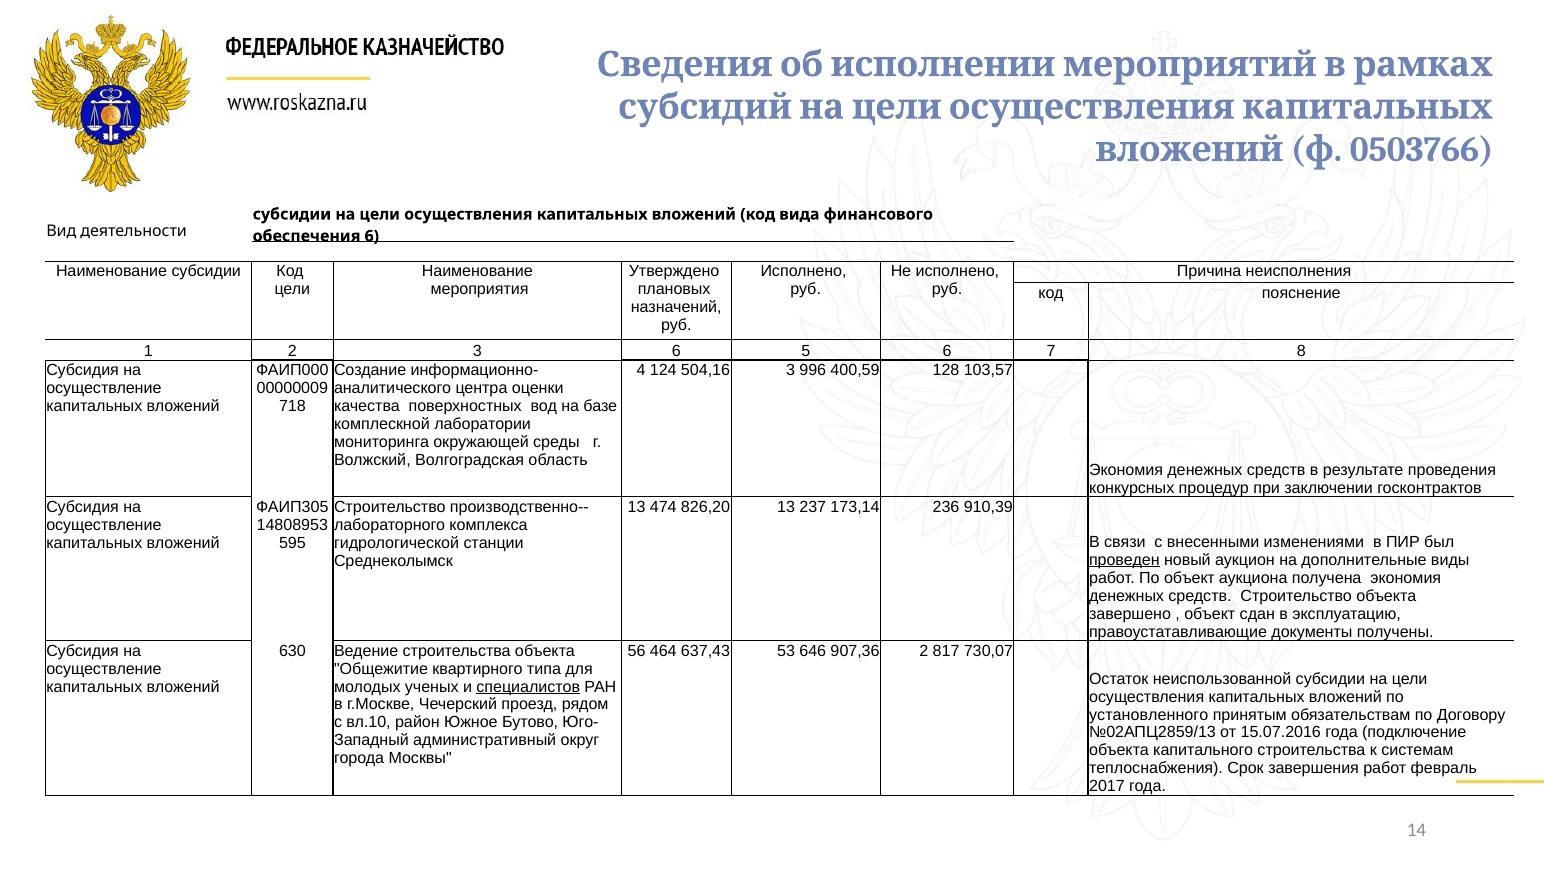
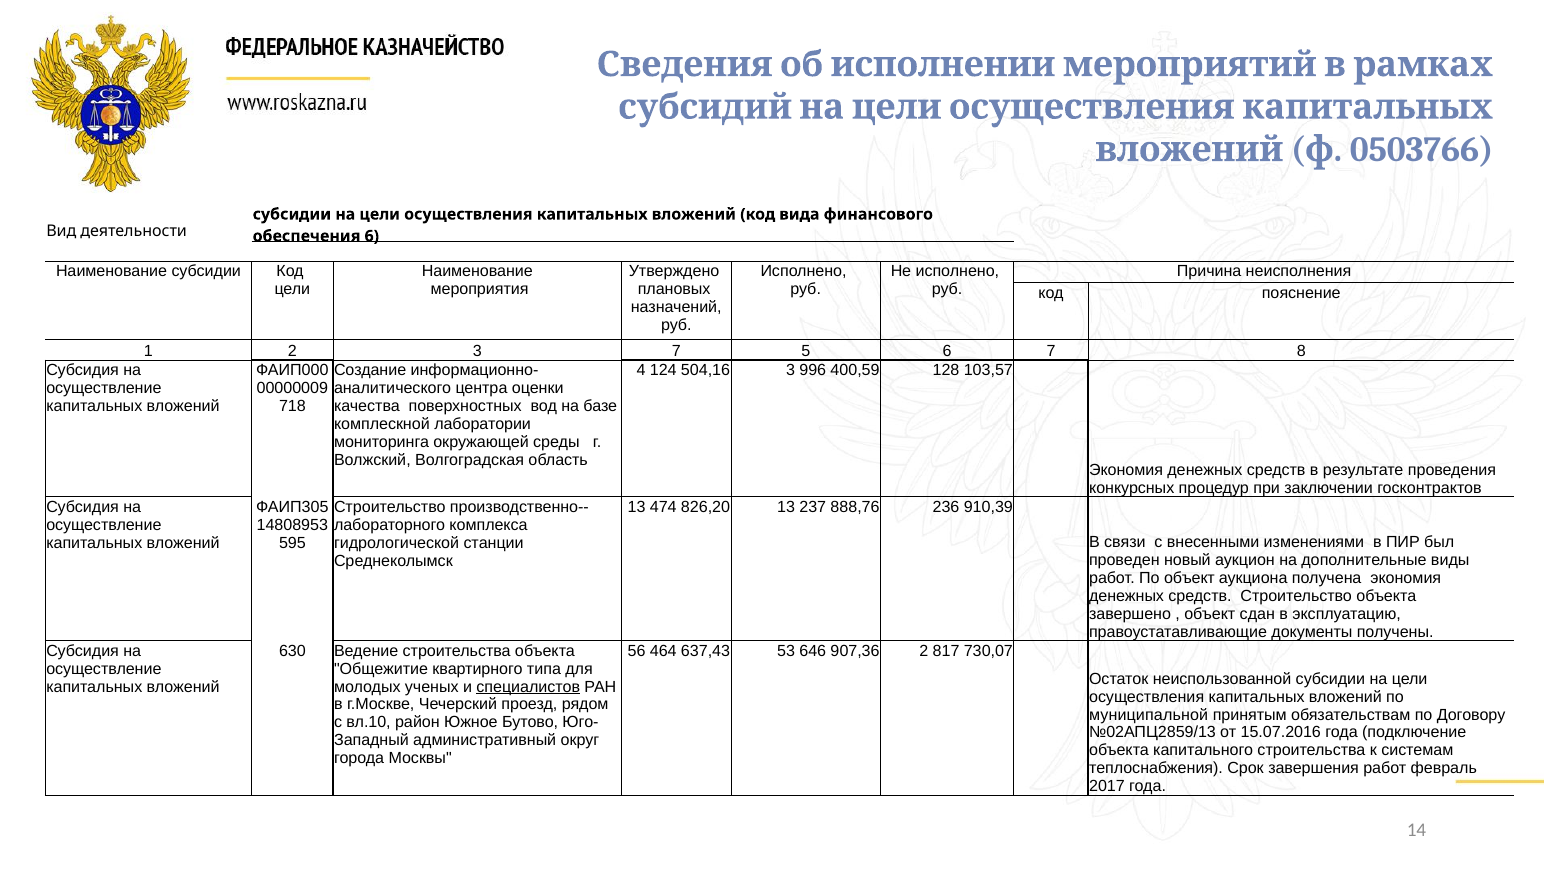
3 6: 6 -> 7
173,14: 173,14 -> 888,76
проведен underline: present -> none
установленного: установленного -> муниципальной
